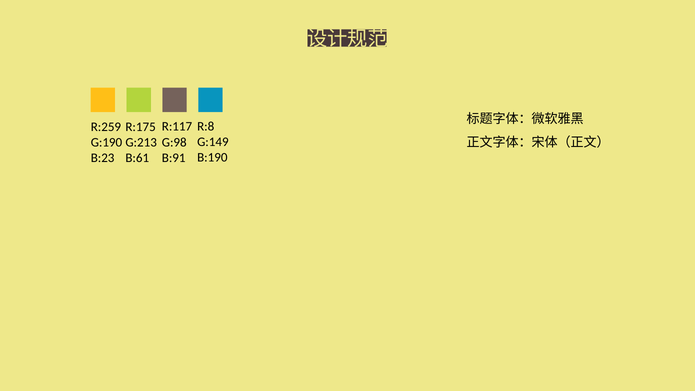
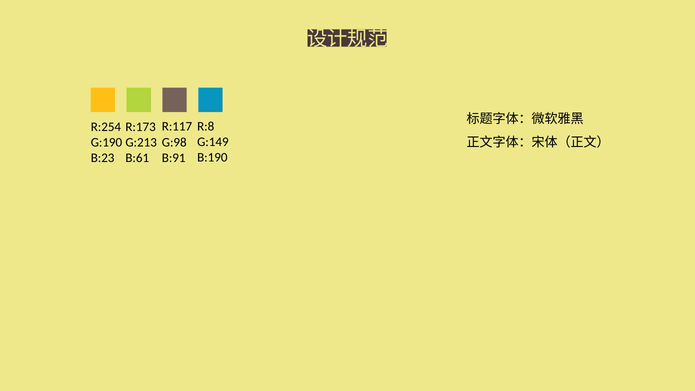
R:259: R:259 -> R:254
R:175: R:175 -> R:173
